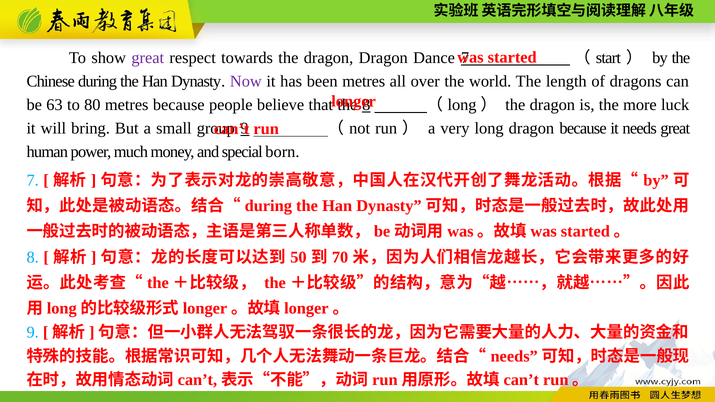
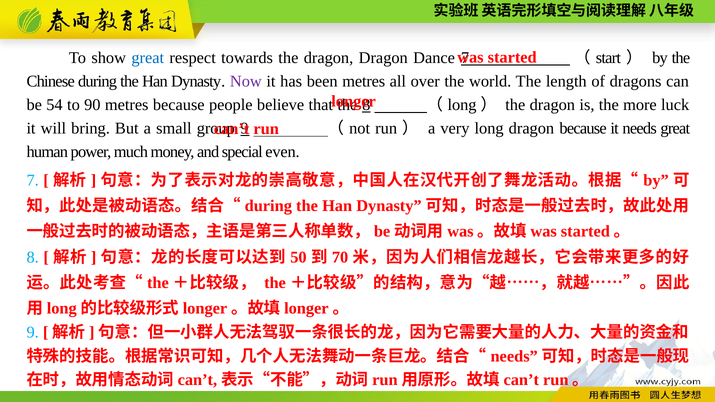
great at (148, 58) colour: purple -> blue
63: 63 -> 54
80: 80 -> 90
born: born -> even
